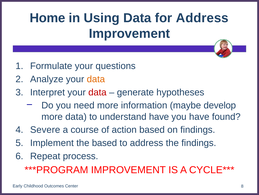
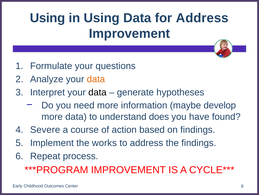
Home at (48, 18): Home -> Using
data at (97, 92) colour: red -> black
understand have: have -> does
the based: based -> works
